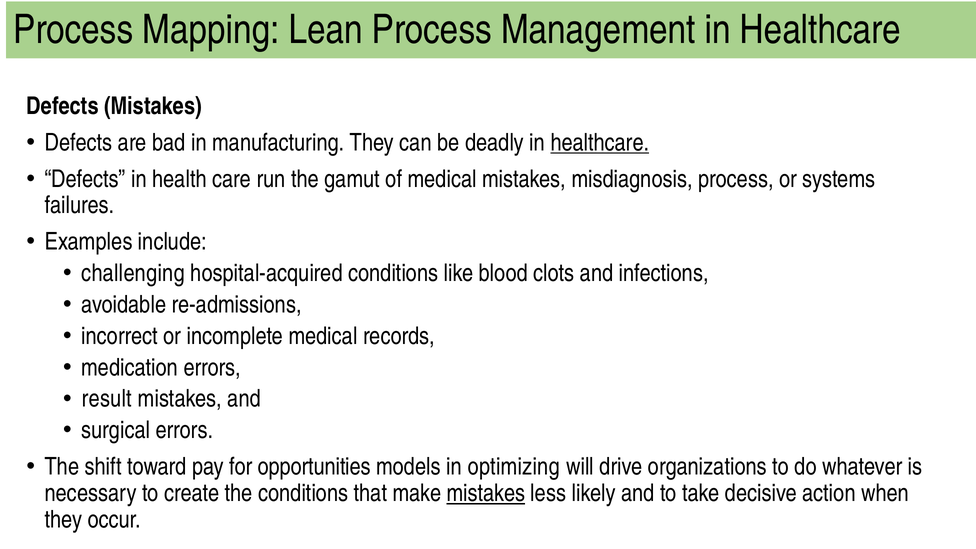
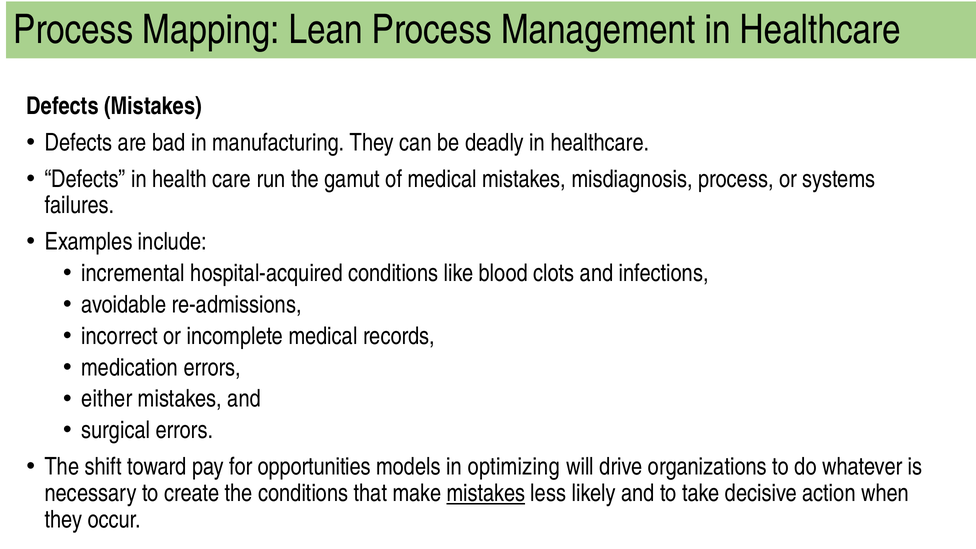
healthcare at (600, 142) underline: present -> none
challenging: challenging -> incremental
result: result -> either
